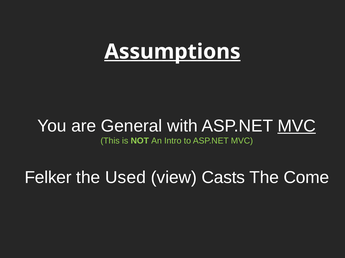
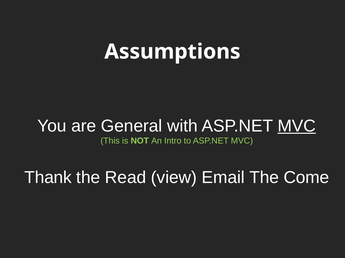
Assumptions underline: present -> none
Felker: Felker -> Thank
Used: Used -> Read
Casts: Casts -> Email
